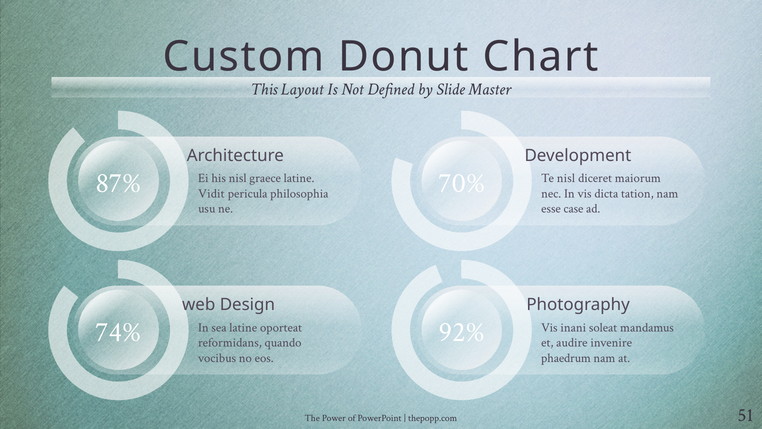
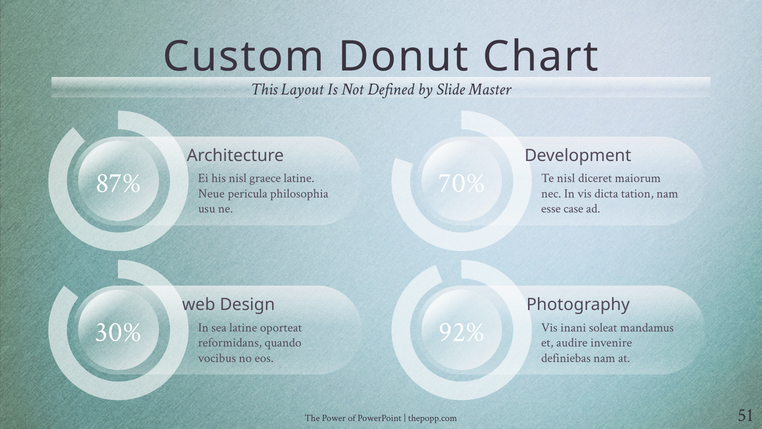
Vidit: Vidit -> Neue
74%: 74% -> 30%
phaedrum: phaedrum -> definiebas
